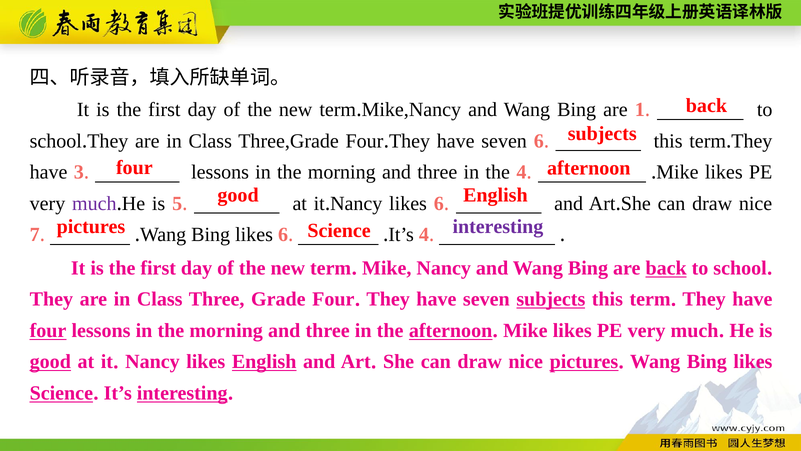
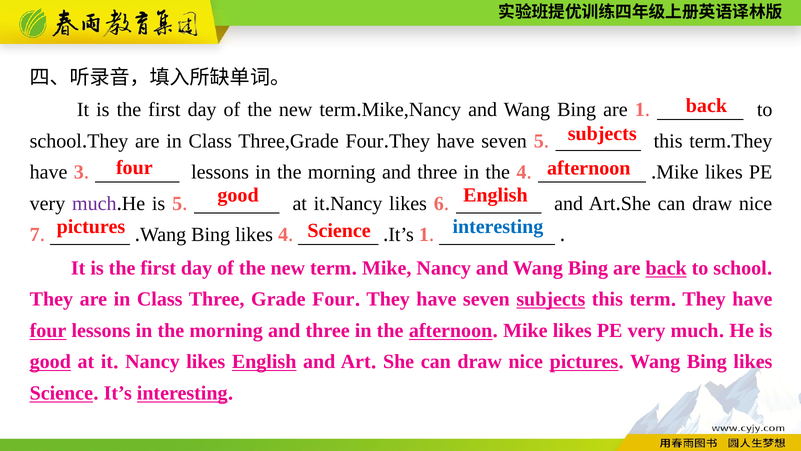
seven 6: 6 -> 5
interesting at (498, 226) colour: purple -> blue
Bing likes 6: 6 -> 4
It’s 4: 4 -> 1
